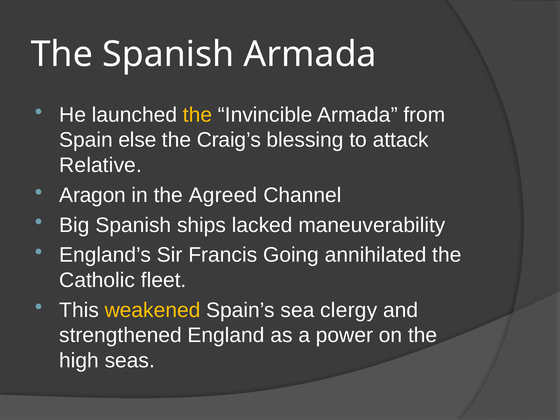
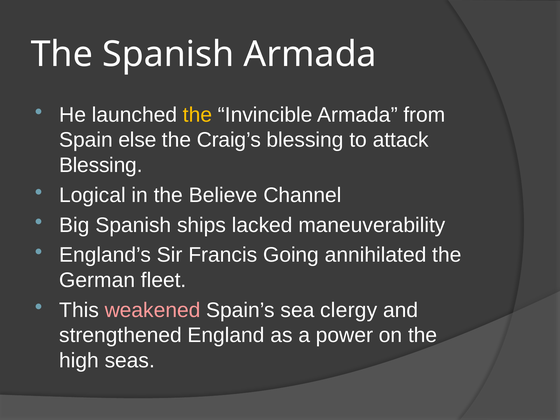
Relative at (101, 165): Relative -> Blessing
Aragon: Aragon -> Logical
Agreed: Agreed -> Believe
Catholic: Catholic -> German
weakened colour: yellow -> pink
